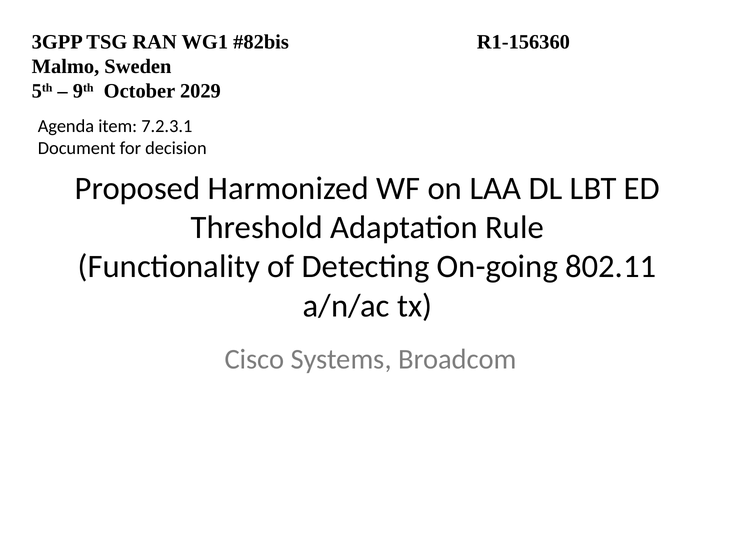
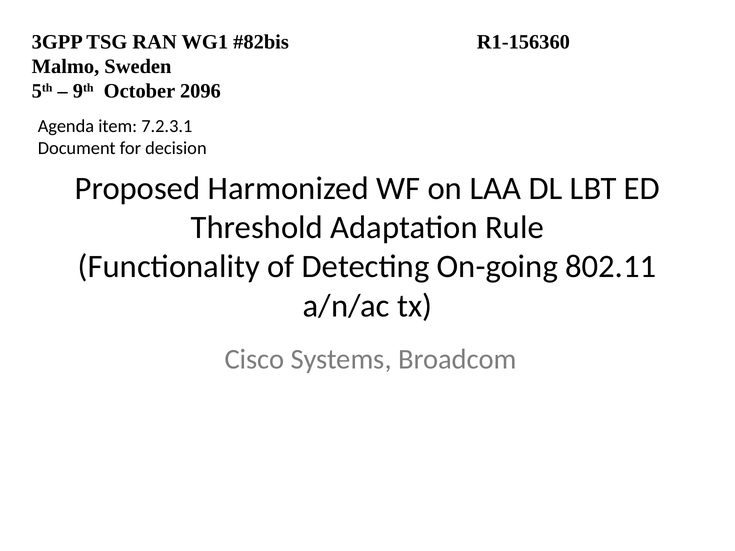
2029: 2029 -> 2096
